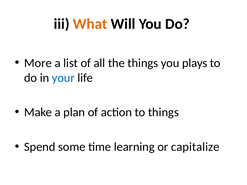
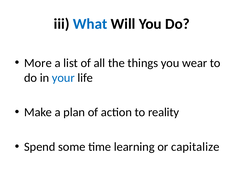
What colour: orange -> blue
plays: plays -> wear
to things: things -> reality
